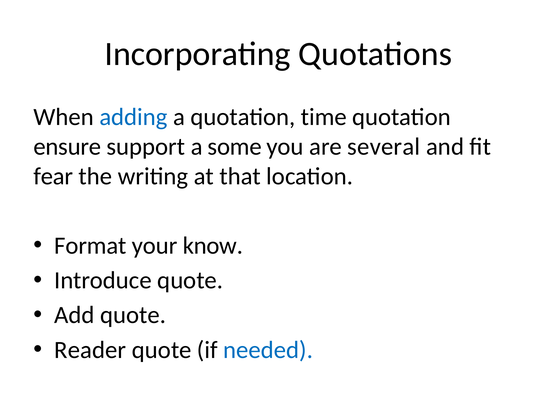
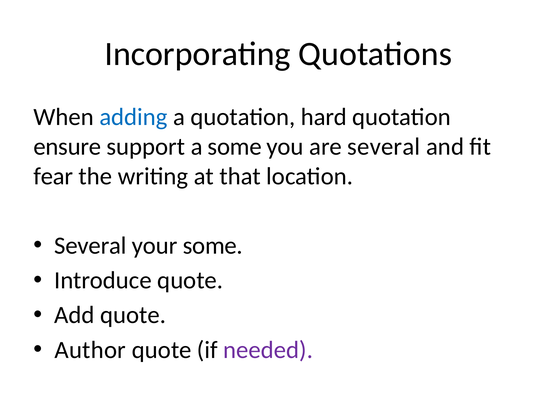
time: time -> hard
Format at (90, 246): Format -> Several
your know: know -> some
Reader: Reader -> Author
needed colour: blue -> purple
